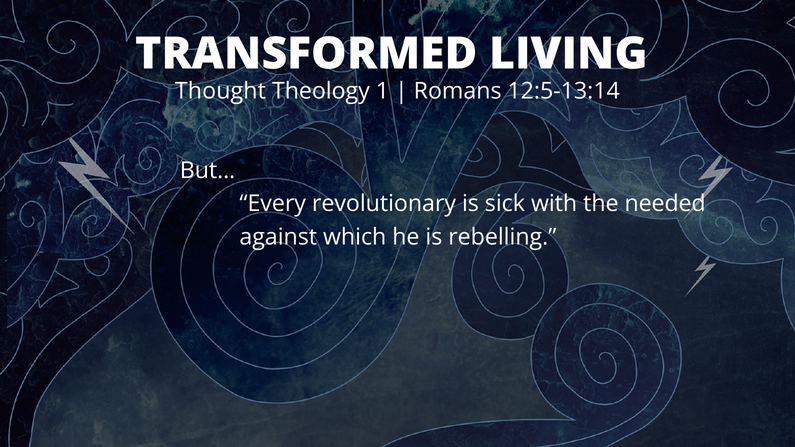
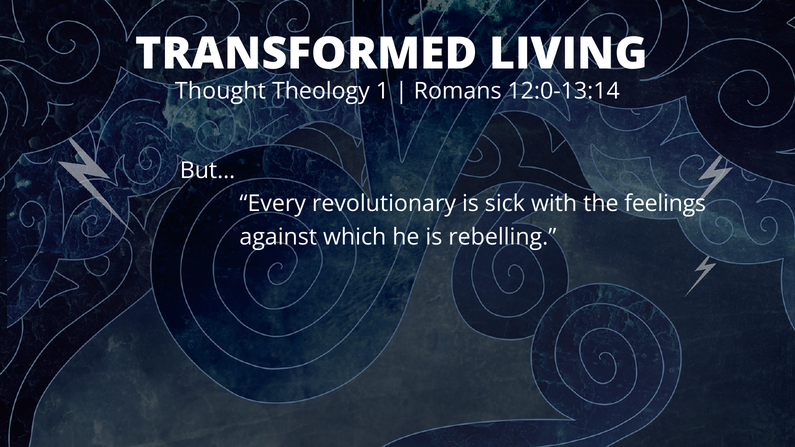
12:5-13:14: 12:5-13:14 -> 12:0-13:14
needed: needed -> feelings
